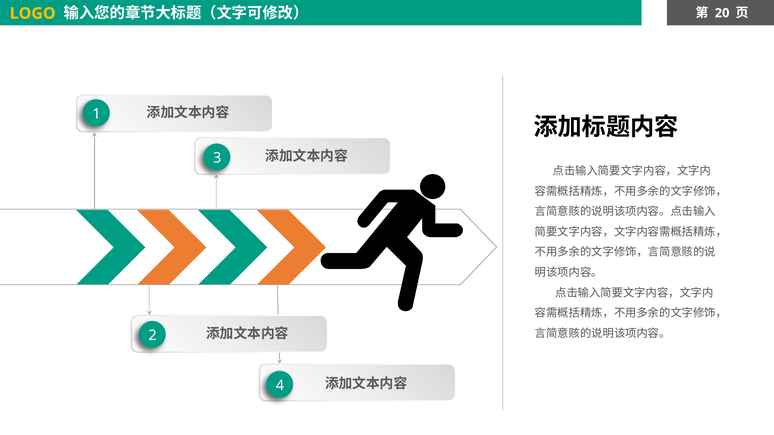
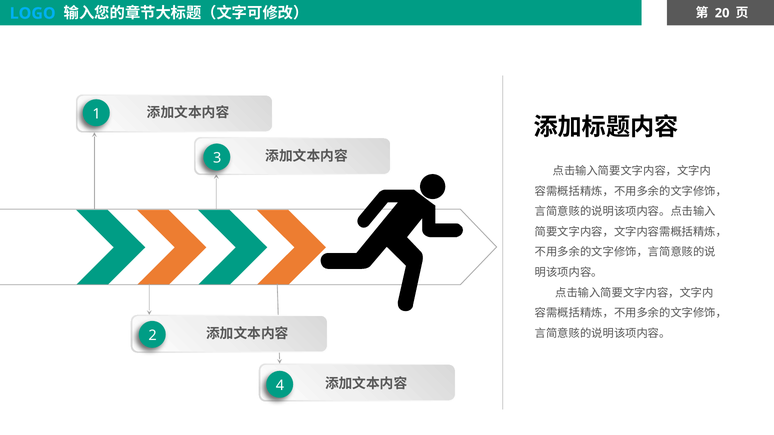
LOGO colour: yellow -> light blue
